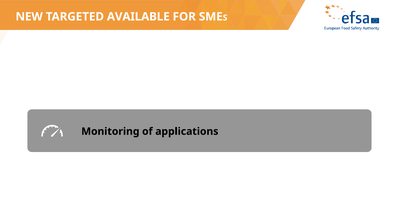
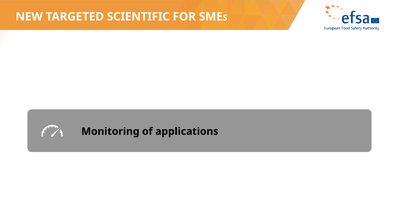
AVAILABLE: AVAILABLE -> SCIENTIFIC
